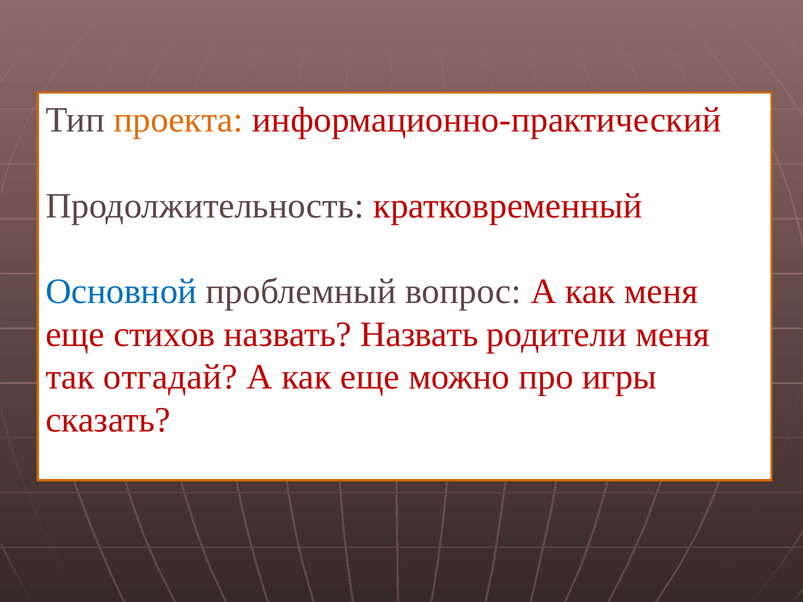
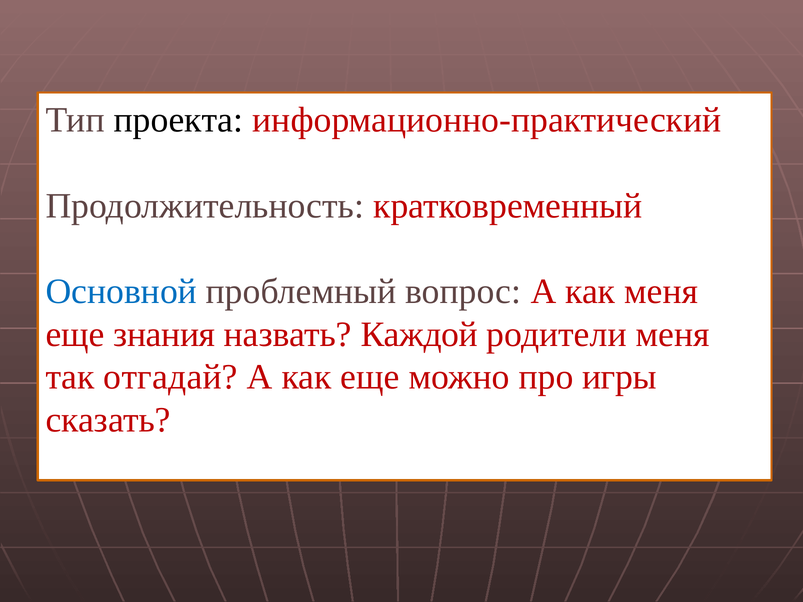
проекта colour: orange -> black
стихов: стихов -> знания
назвать Назвать: Назвать -> Каждой
